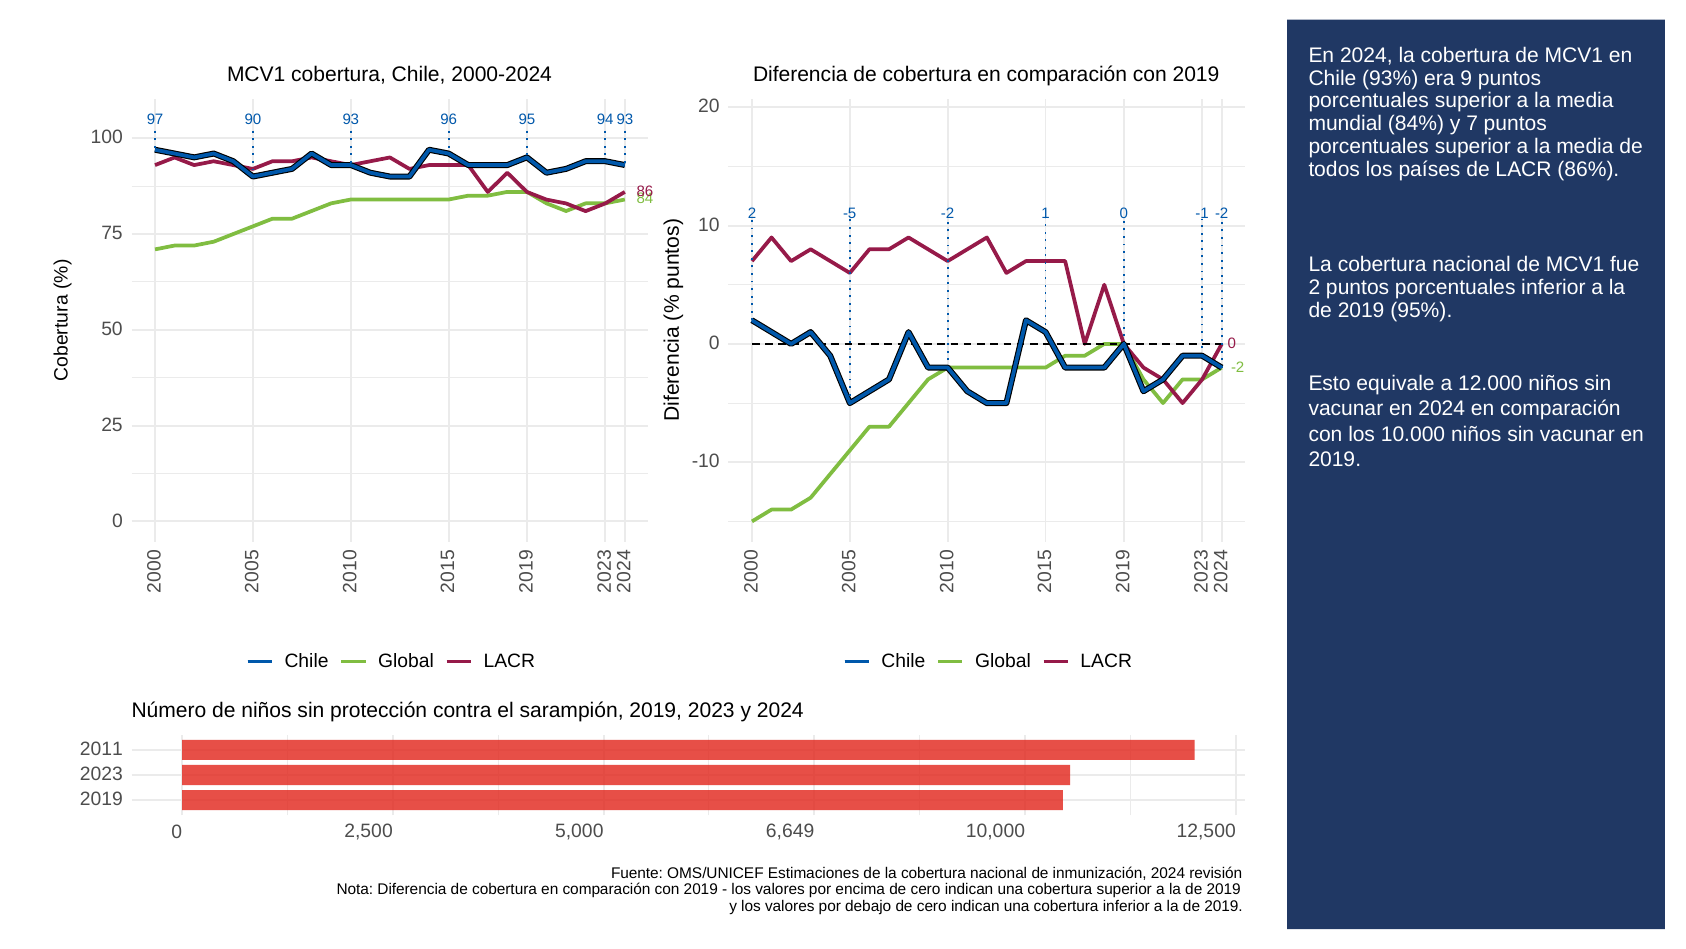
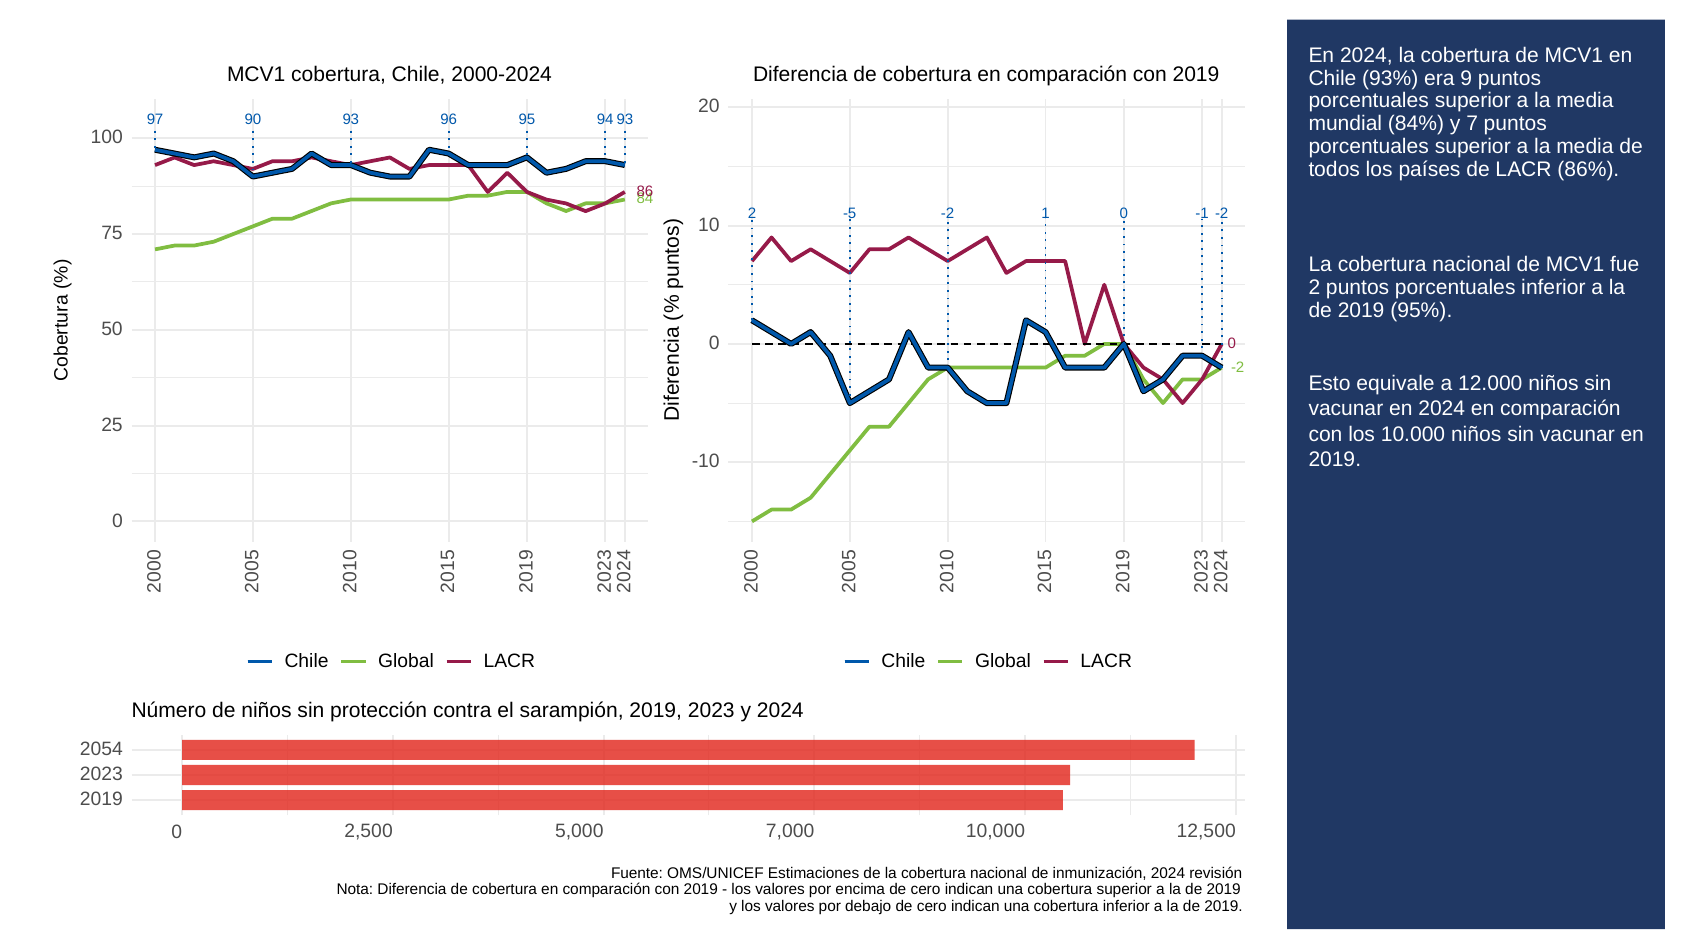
2011: 2011 -> 2054
6,649: 6,649 -> 7,000
